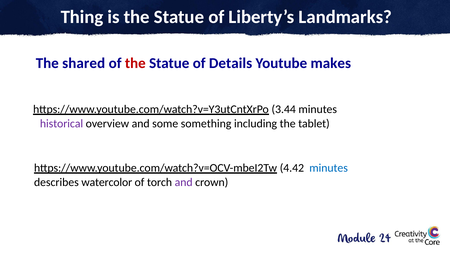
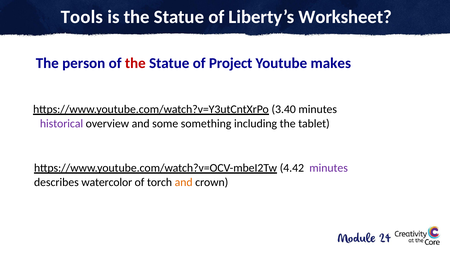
Thing: Thing -> Tools
Landmarks: Landmarks -> Worksheet
shared: shared -> person
Details: Details -> Project
3.44: 3.44 -> 3.40
minutes at (329, 168) colour: blue -> purple
and at (184, 182) colour: purple -> orange
